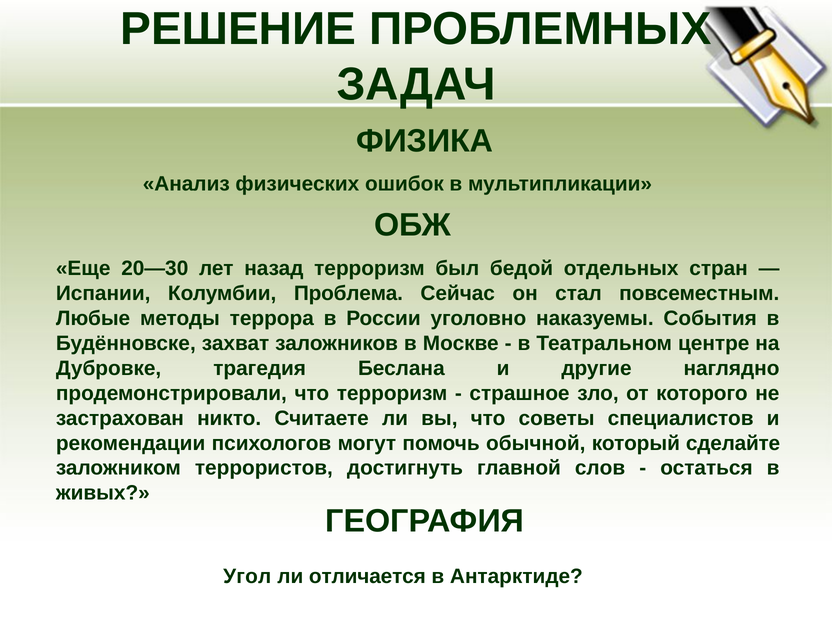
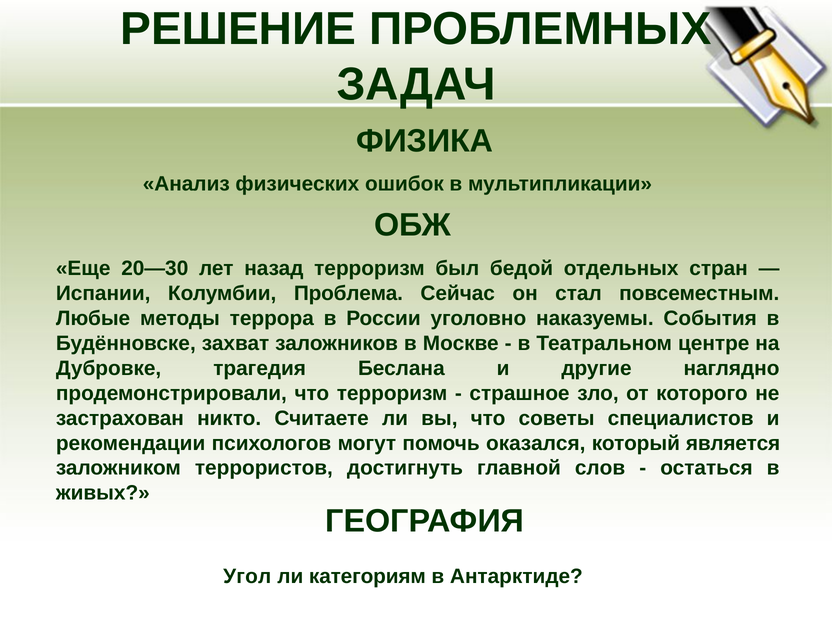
обычной: обычной -> оказался
сделайте: сделайте -> является
отличается: отличается -> категориям
